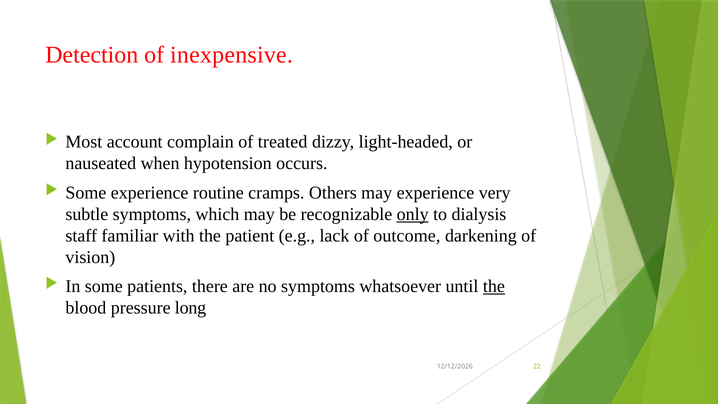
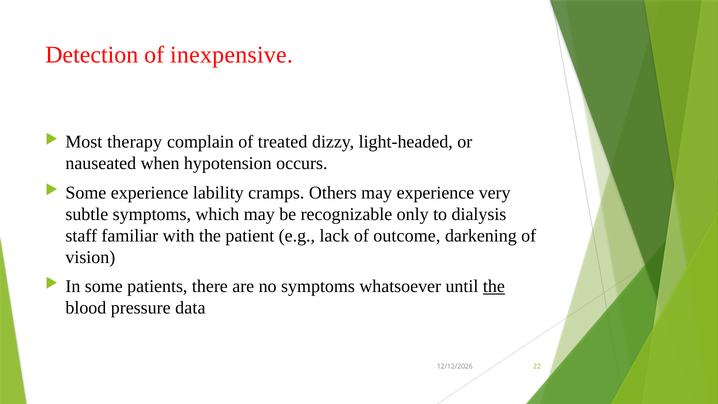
account: account -> therapy
routine: routine -> lability
only underline: present -> none
long: long -> data
